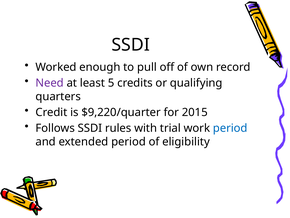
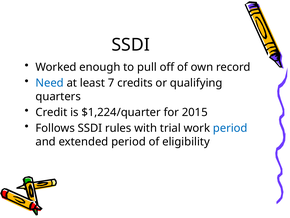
Need colour: purple -> blue
5: 5 -> 7
$9,220/quarter: $9,220/quarter -> $1,224/quarter
